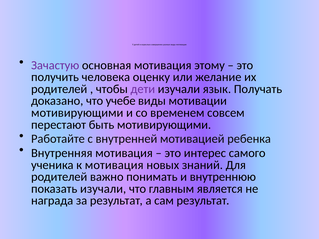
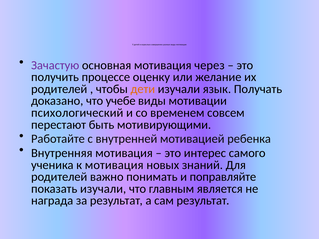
этому: этому -> через
человека: человека -> процессе
дети colour: purple -> orange
мотивирующими at (77, 113): мотивирующими -> психологический
внутреннюю: внутреннюю -> поправляйте
